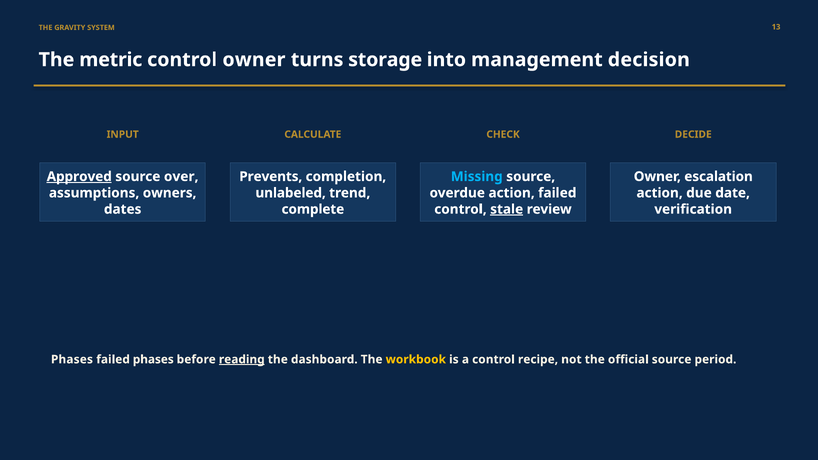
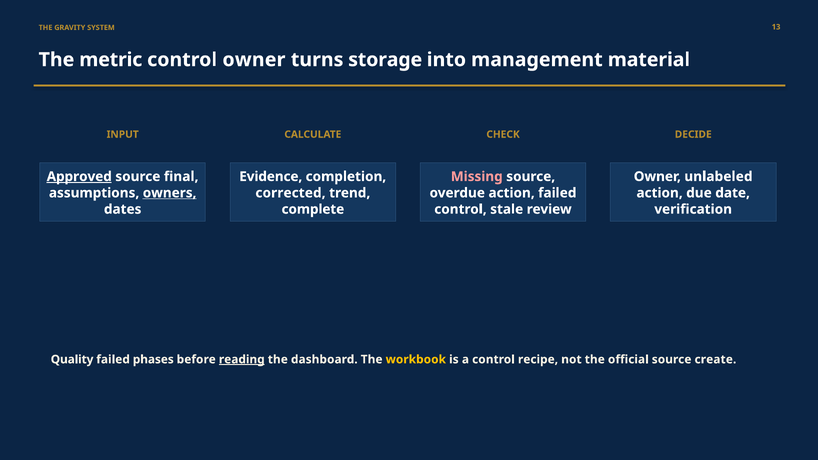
decision: decision -> material
over: over -> final
Prevents: Prevents -> Evidence
Missing colour: light blue -> pink
escalation: escalation -> unlabeled
owners underline: none -> present
unlabeled: unlabeled -> corrected
stale underline: present -> none
Phases at (72, 360): Phases -> Quality
period: period -> create
